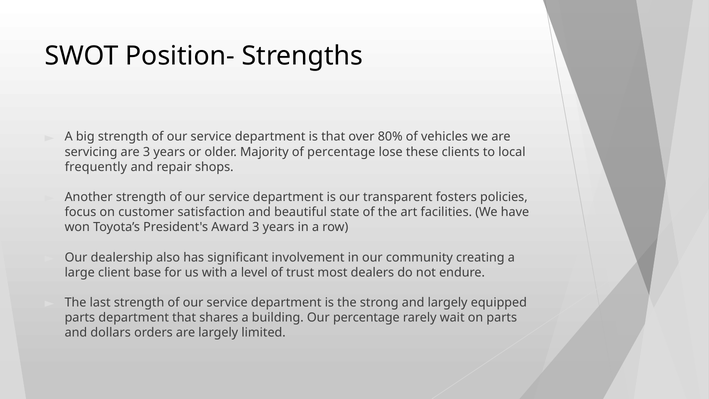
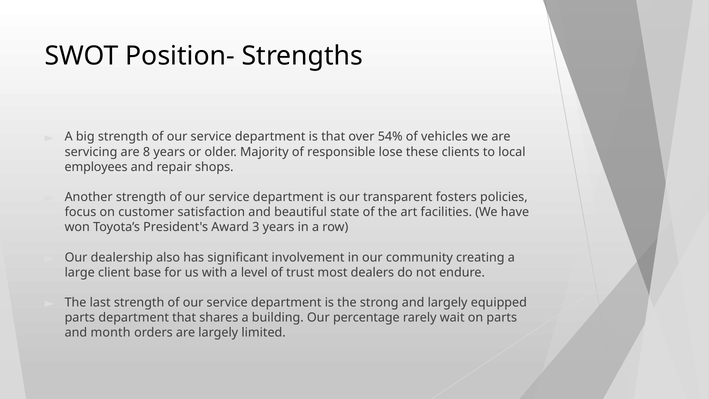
80%: 80% -> 54%
are 3: 3 -> 8
of percentage: percentage -> responsible
frequently: frequently -> employees
dollars: dollars -> month
